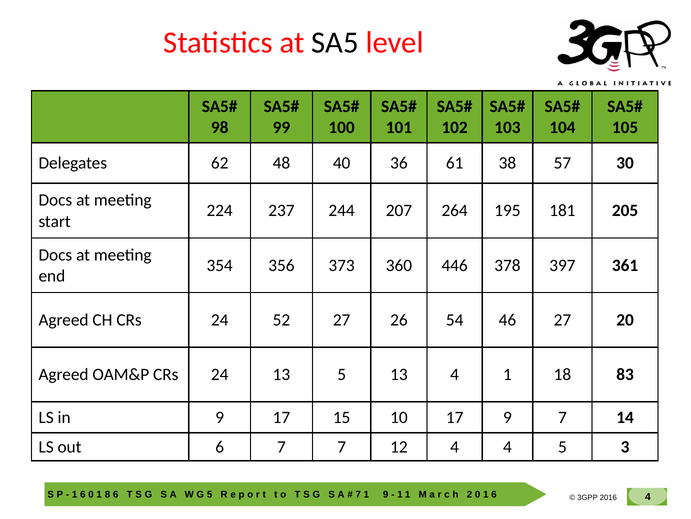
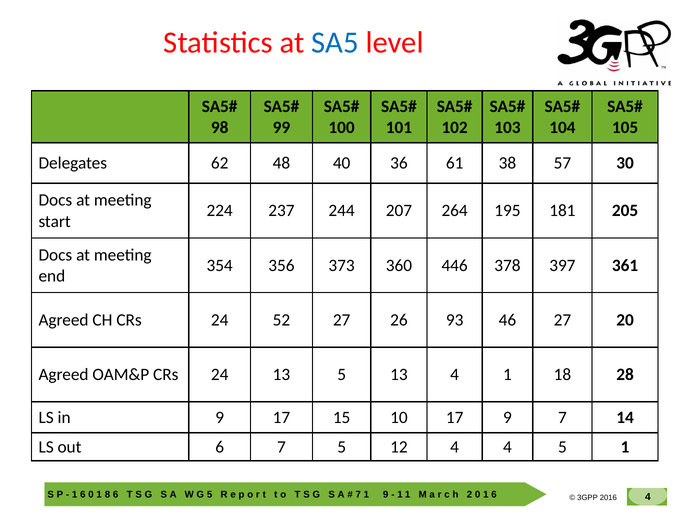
SA5 colour: black -> blue
54: 54 -> 93
83: 83 -> 28
7 7: 7 -> 5
5 3: 3 -> 1
